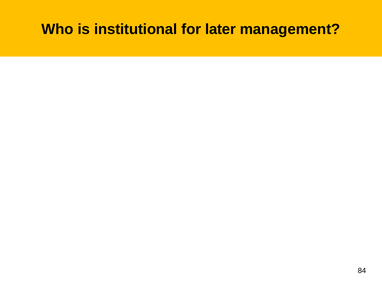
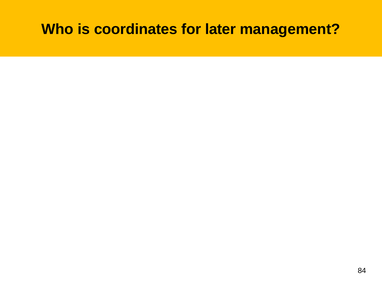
institutional: institutional -> coordinates
